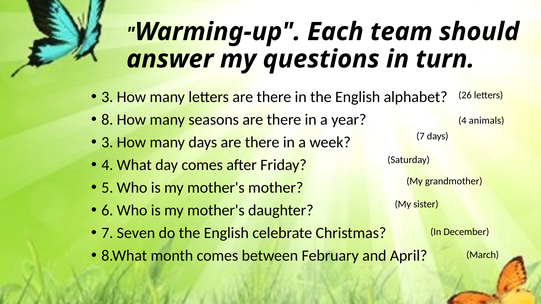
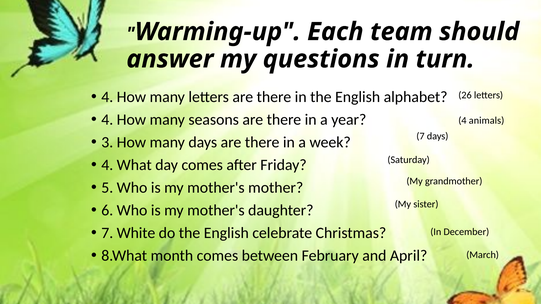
3 at (107, 97): 3 -> 4
8 at (107, 120): 8 -> 4
Seven: Seven -> White
